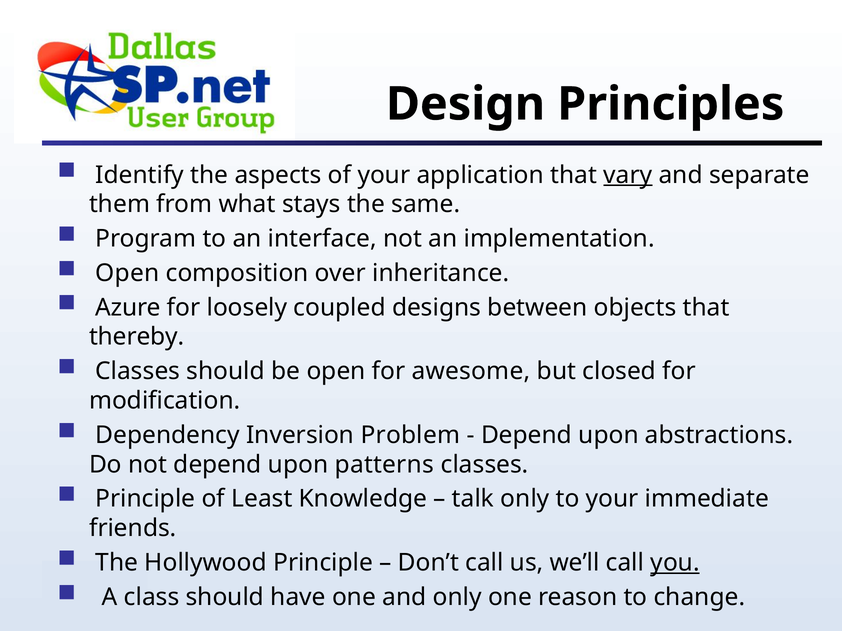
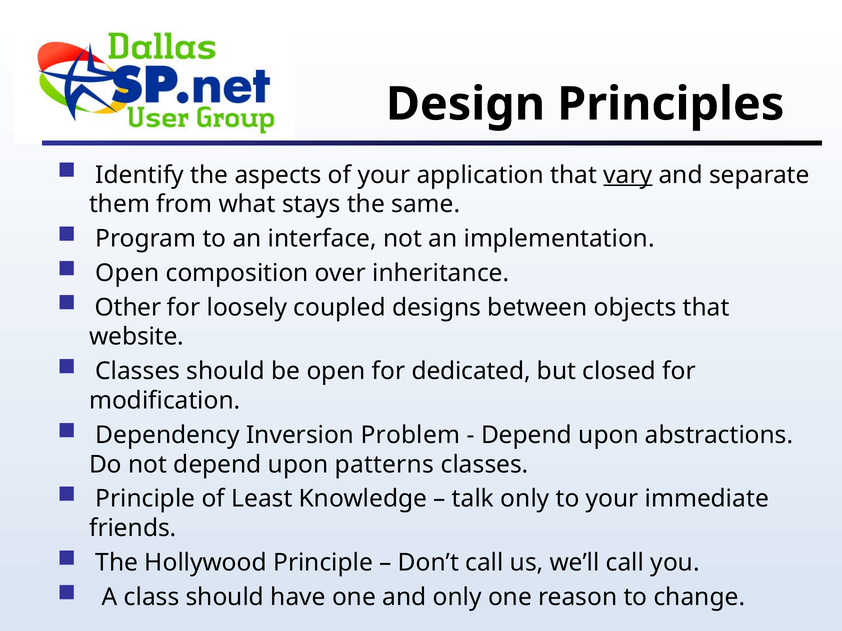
Azure: Azure -> Other
thereby: thereby -> website
awesome: awesome -> dedicated
you underline: present -> none
